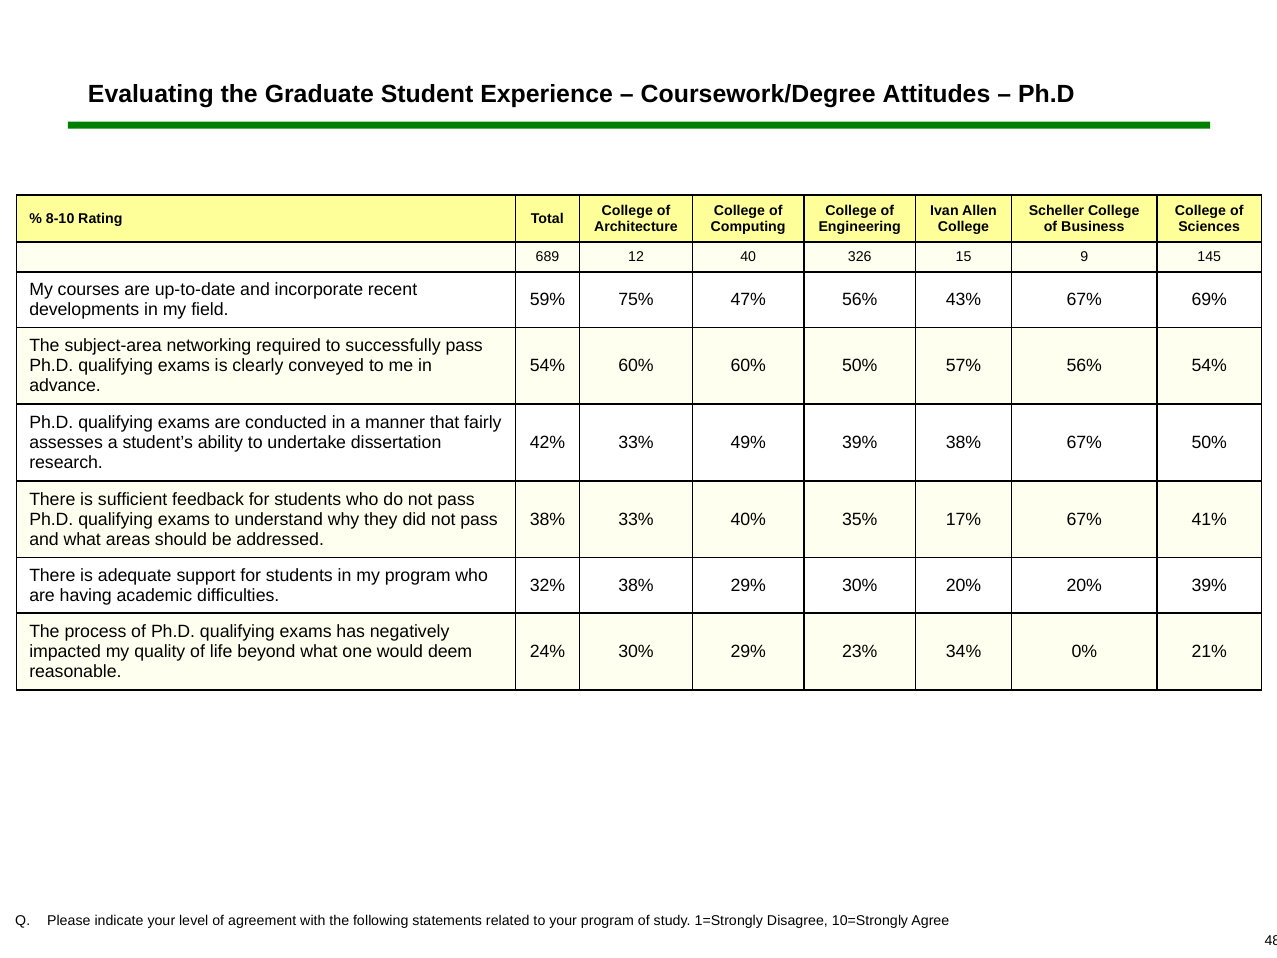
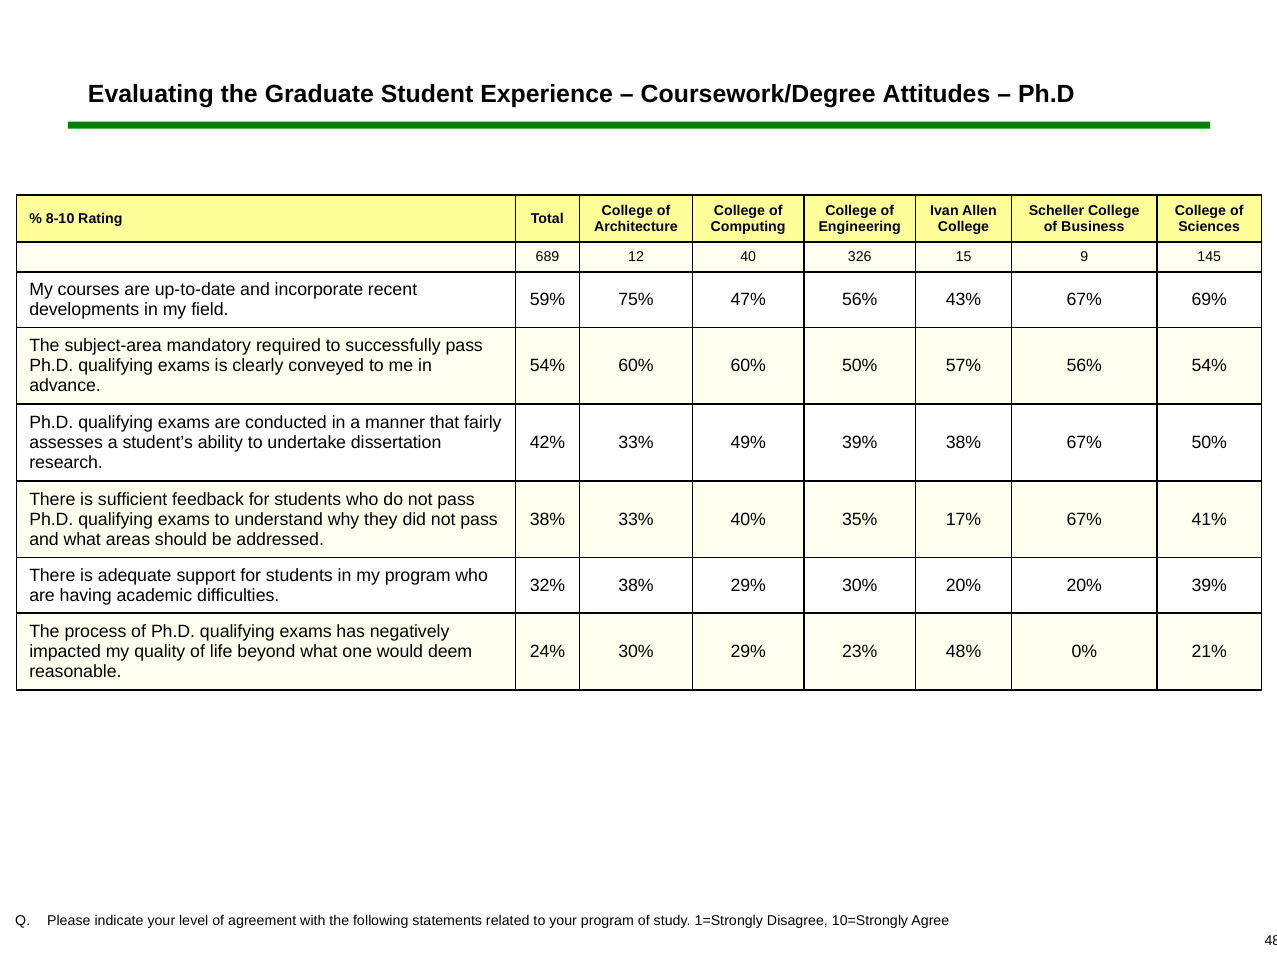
networking: networking -> mandatory
34%: 34% -> 48%
